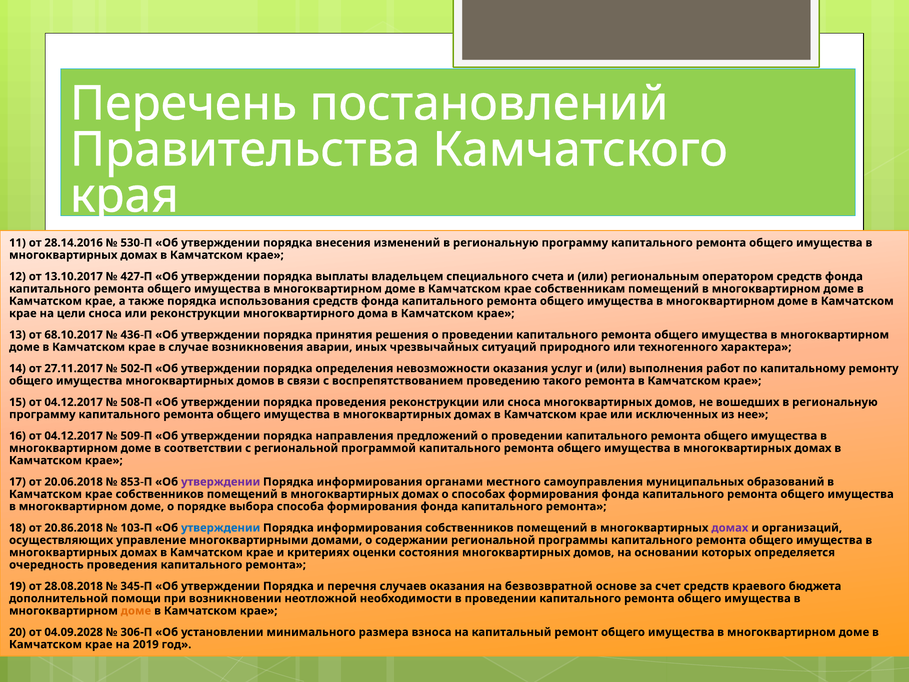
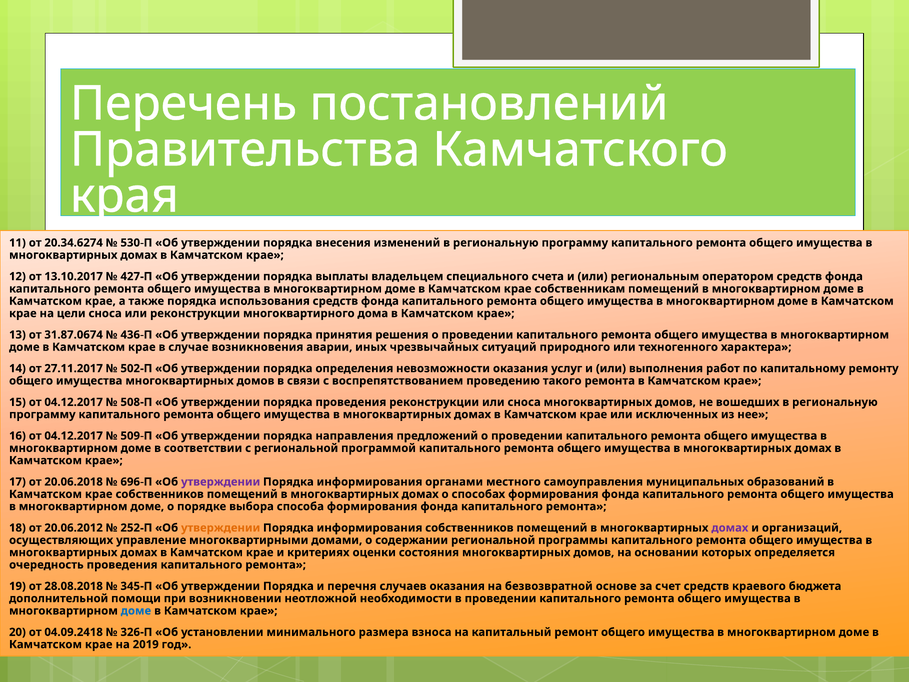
28.14.2016: 28.14.2016 -> 20.34.6274
68.10.2017: 68.10.2017 -> 31.87.0674
853-П: 853-П -> 696-П
20.86.2018: 20.86.2018 -> 20.06.2012
103-П: 103-П -> 252-П
утверждении at (221, 528) colour: blue -> orange
доме at (136, 611) colour: orange -> blue
04.09.2028: 04.09.2028 -> 04.09.2418
306-П: 306-П -> 326-П
